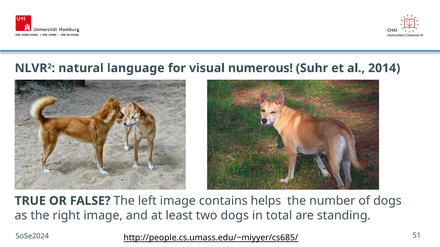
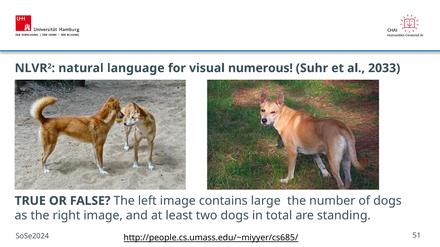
2014: 2014 -> 2033
helps: helps -> large
